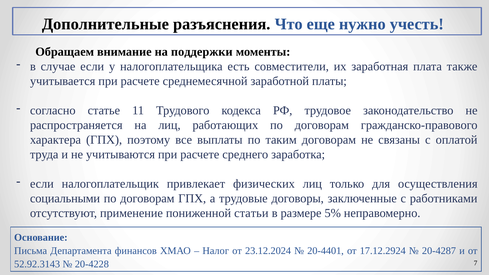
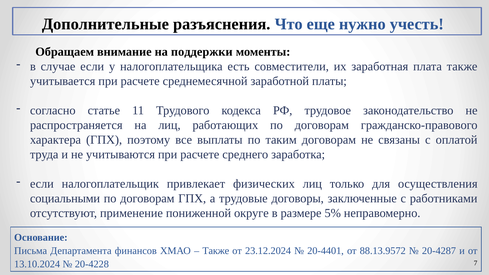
статьи: статьи -> округе
Налог at (216, 251): Налог -> Также
17.12.2924: 17.12.2924 -> 88.13.9572
52.92.3143: 52.92.3143 -> 13.10.2024
